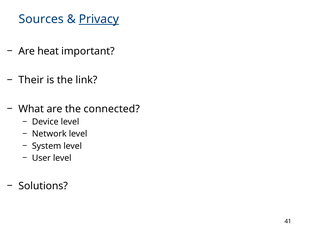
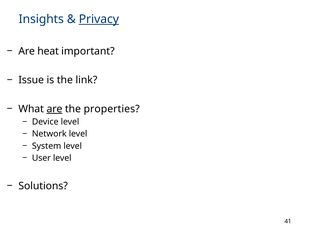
Sources: Sources -> Insights
Their: Their -> Issue
are at (54, 109) underline: none -> present
connected: connected -> properties
